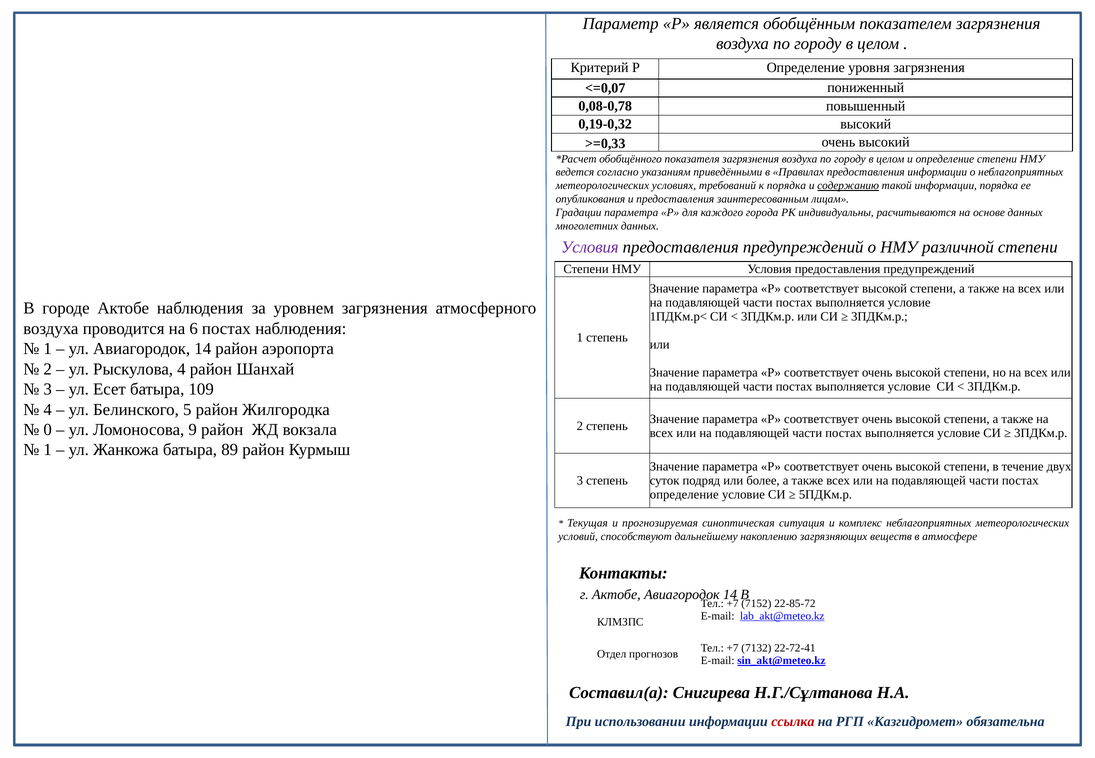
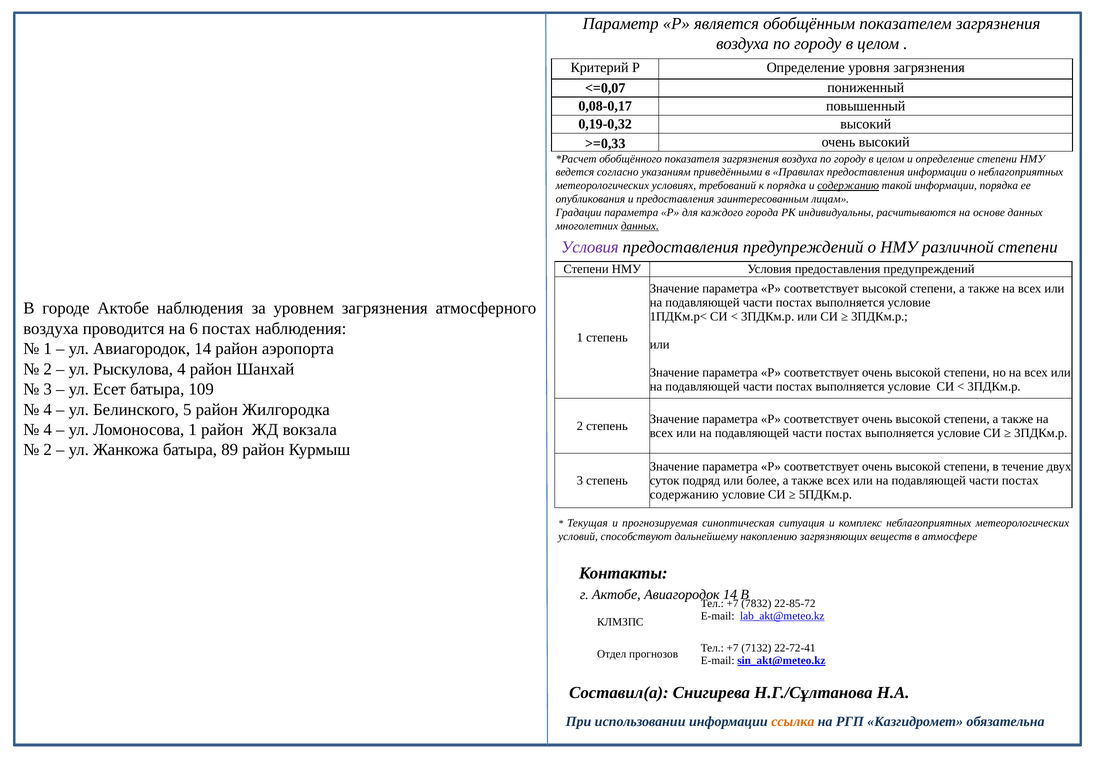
0,08-0,78: 0,08-0,78 -> 0,08-0,17
данных at (640, 226) underline: none -> present
0 at (48, 430): 0 -> 4
Ломоносова 9: 9 -> 1
1 at (48, 450): 1 -> 2
определение at (684, 495): определение -> содержанию
7152: 7152 -> 7832
ссылка colour: red -> orange
